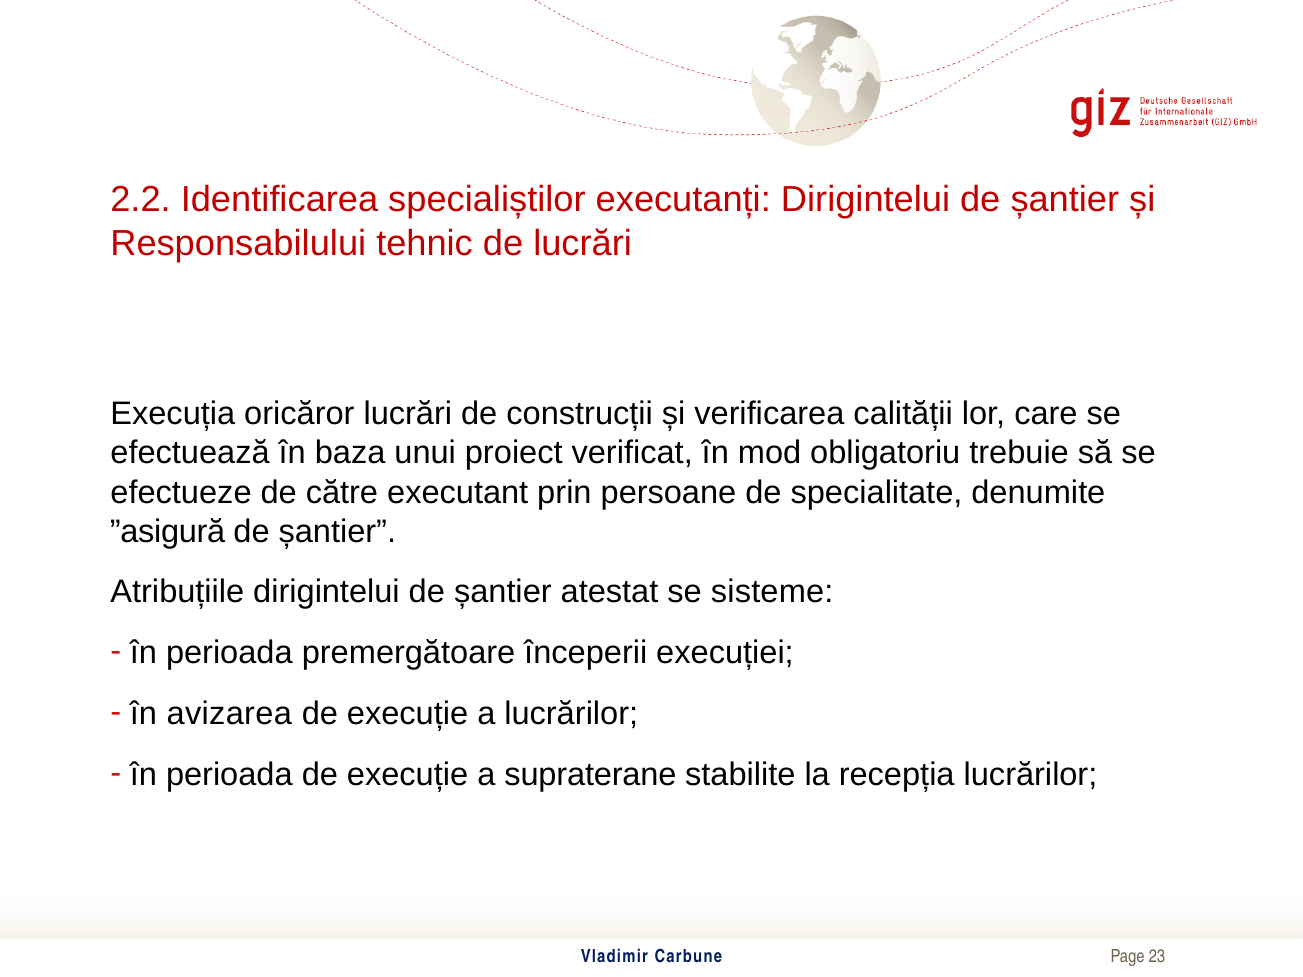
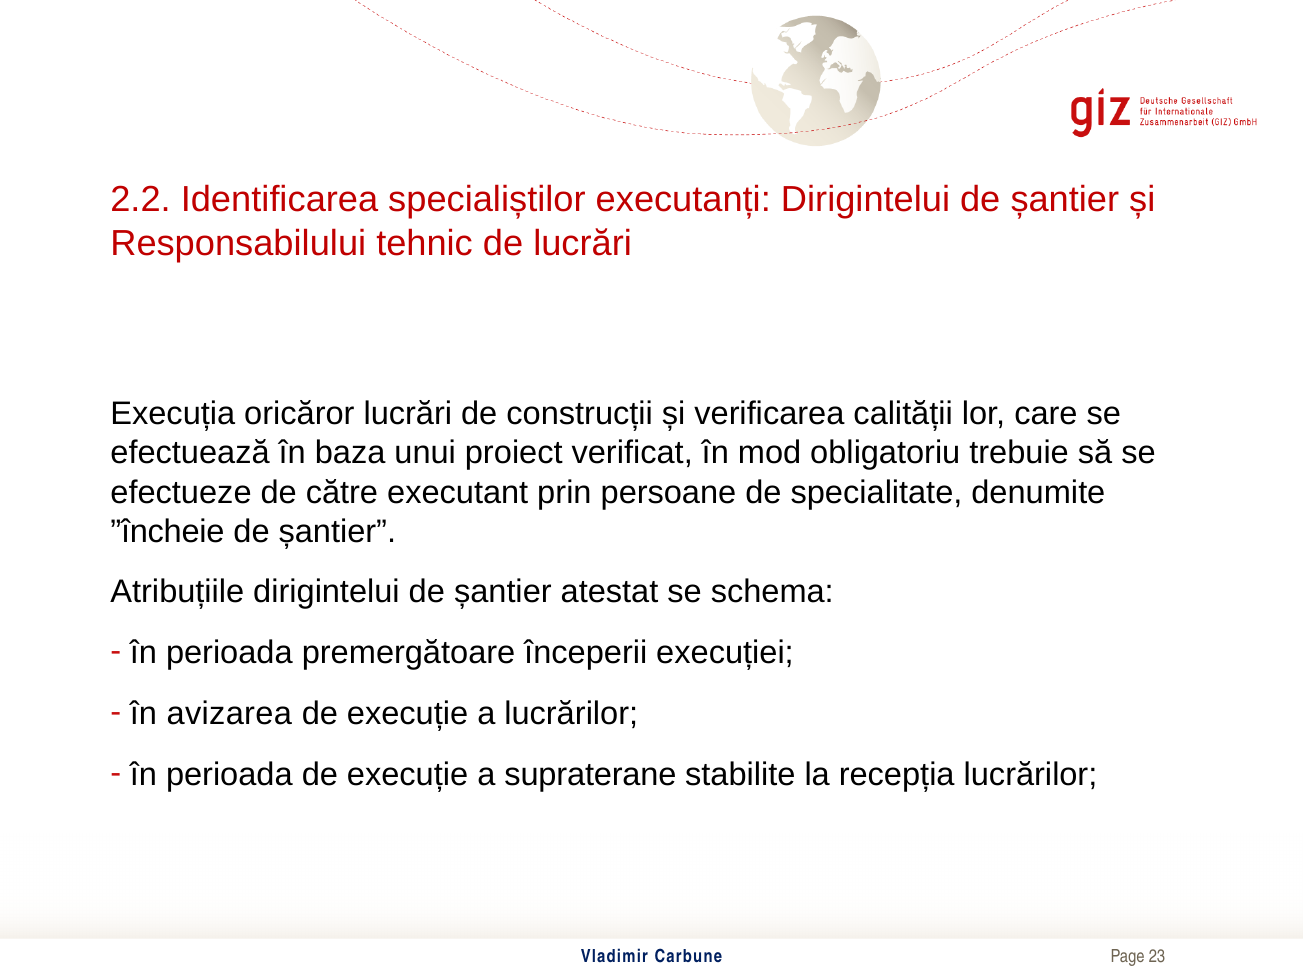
”asigură: ”asigură -> ”încheie
sisteme: sisteme -> schema
